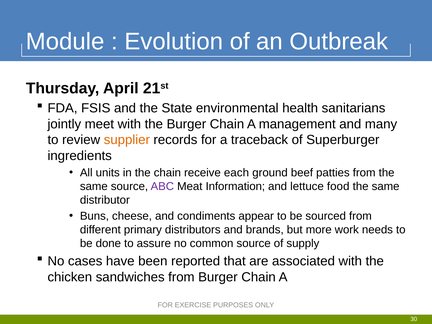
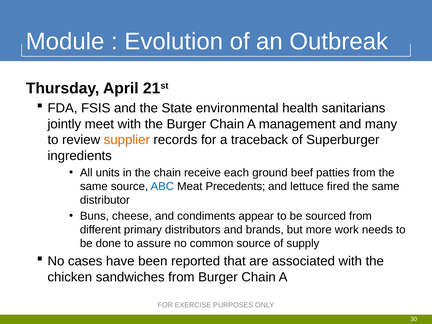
ABC colour: purple -> blue
Information: Information -> Precedents
food: food -> fired
